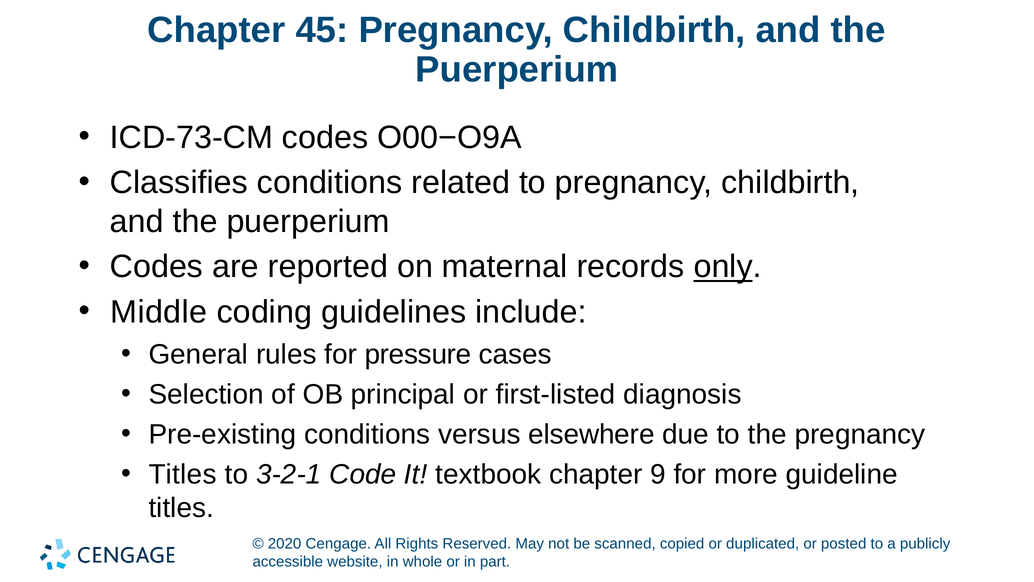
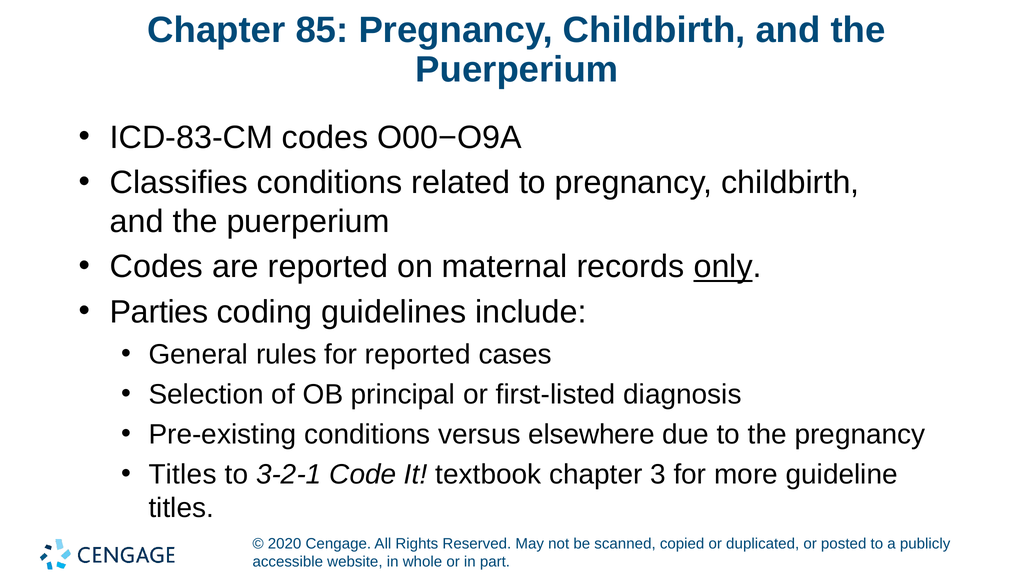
45: 45 -> 85
ICD-73-CM: ICD-73-CM -> ICD-83-CM
Middle: Middle -> Parties
for pressure: pressure -> reported
9: 9 -> 3
